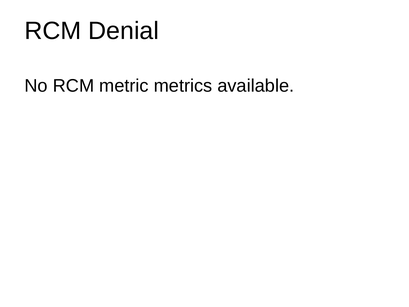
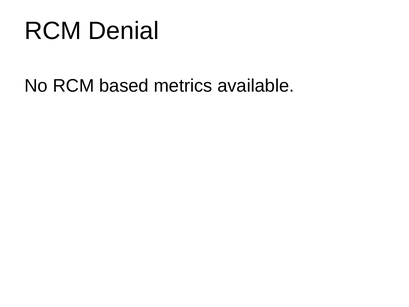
metric: metric -> based
